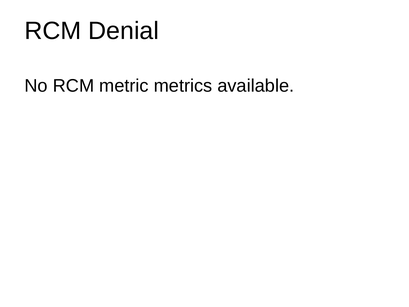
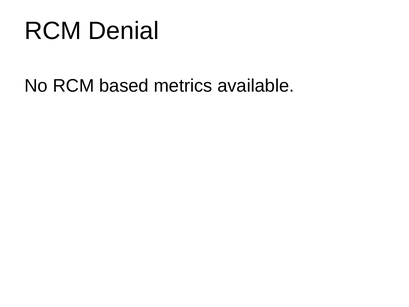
metric: metric -> based
